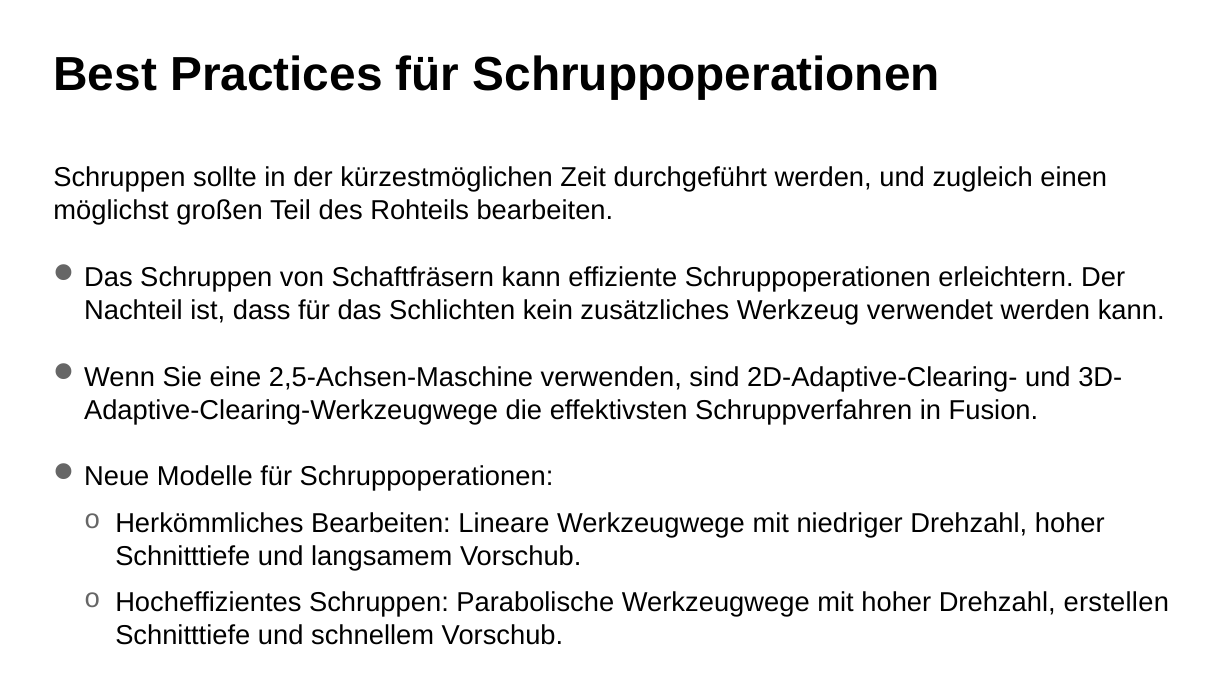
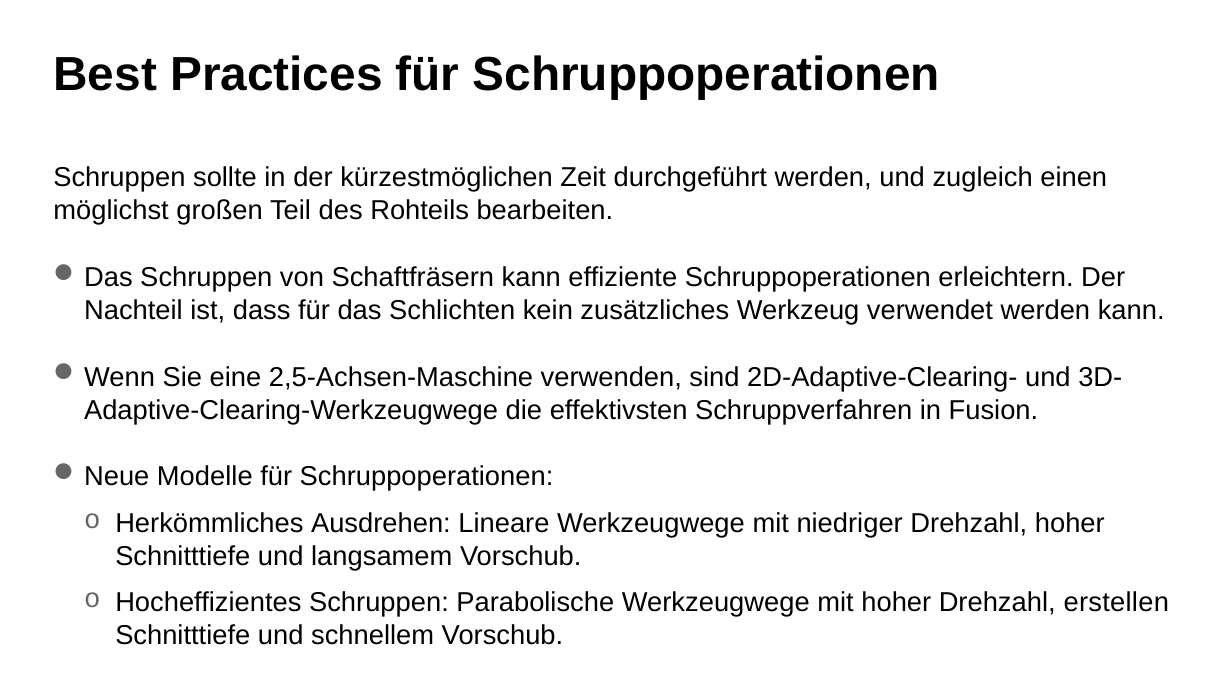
Herkömmliches Bearbeiten: Bearbeiten -> Ausdrehen
